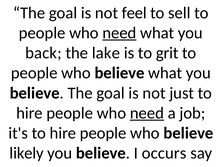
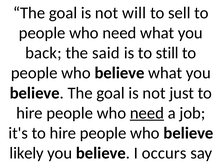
feel: feel -> will
need at (119, 33) underline: present -> none
lake: lake -> said
grit: grit -> still
